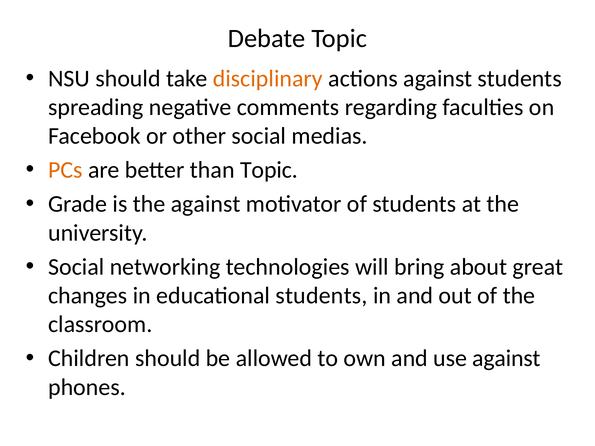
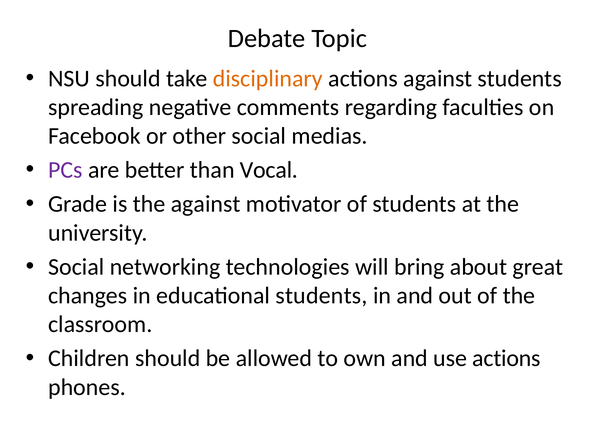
PCs colour: orange -> purple
than Topic: Topic -> Vocal
use against: against -> actions
